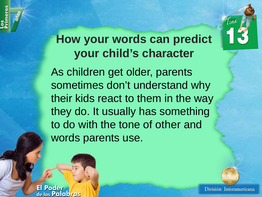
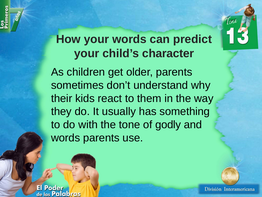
other: other -> godly
